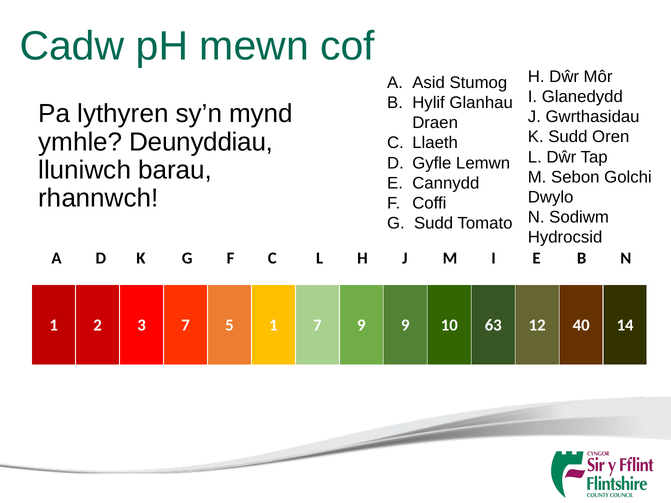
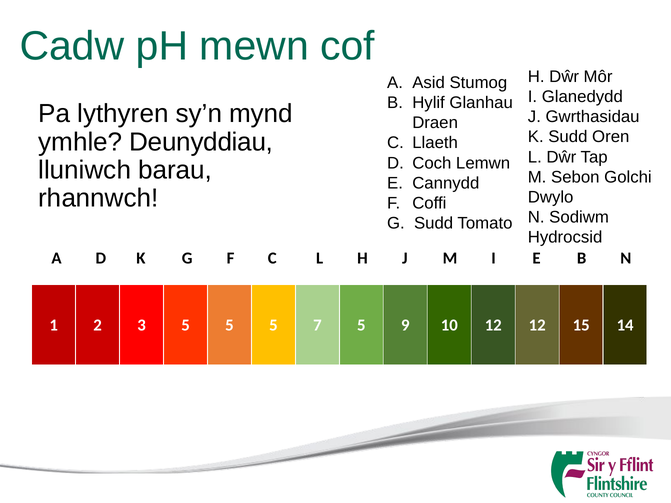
Gyfle: Gyfle -> Coch
3 7: 7 -> 5
1 at (273, 326): 1 -> 5
7 9: 9 -> 5
10 63: 63 -> 12
40: 40 -> 15
